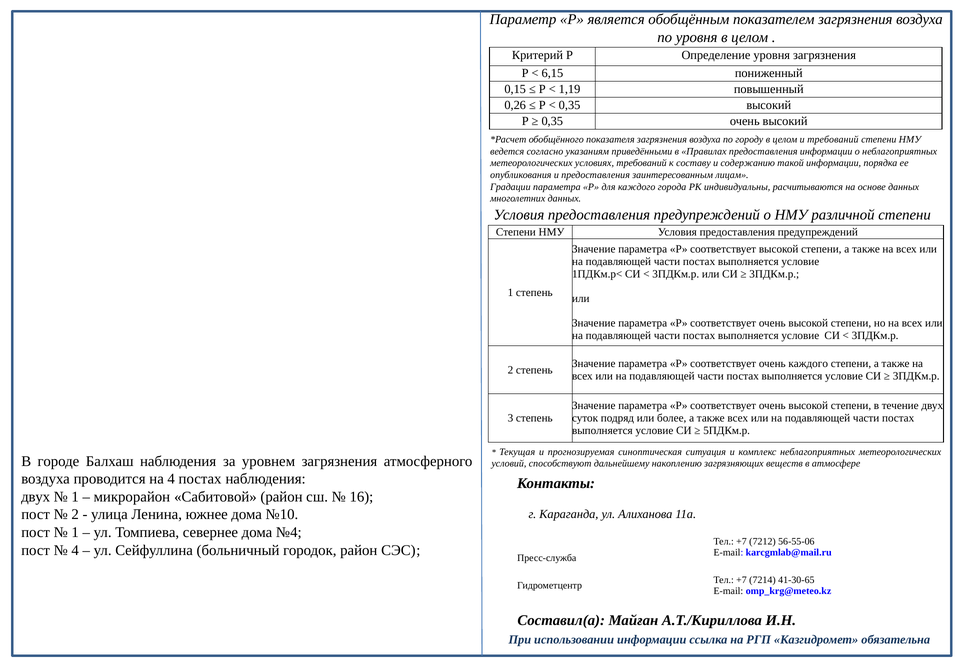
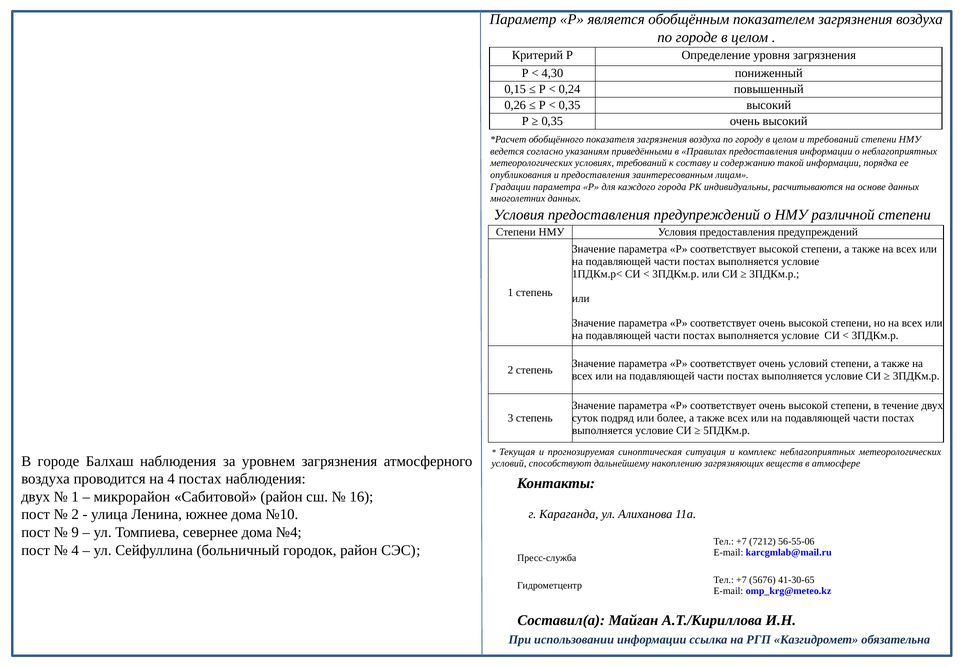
по уровня: уровня -> городе
6,15: 6,15 -> 4,30
1,19: 1,19 -> 0,24
очень каждого: каждого -> условий
1 at (75, 533): 1 -> 9
7214: 7214 -> 5676
